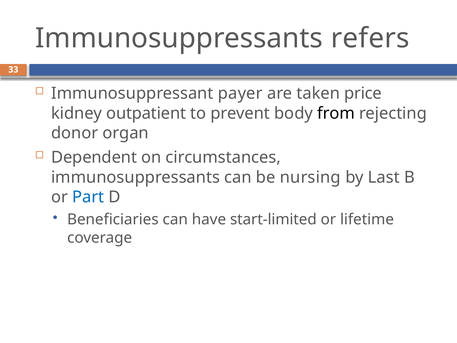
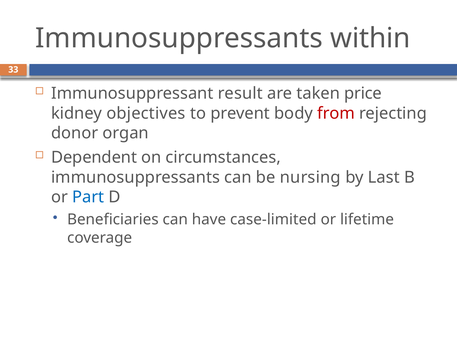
refers: refers -> within
payer: payer -> result
outpatient: outpatient -> objectives
from colour: black -> red
start-limited: start-limited -> case-limited
